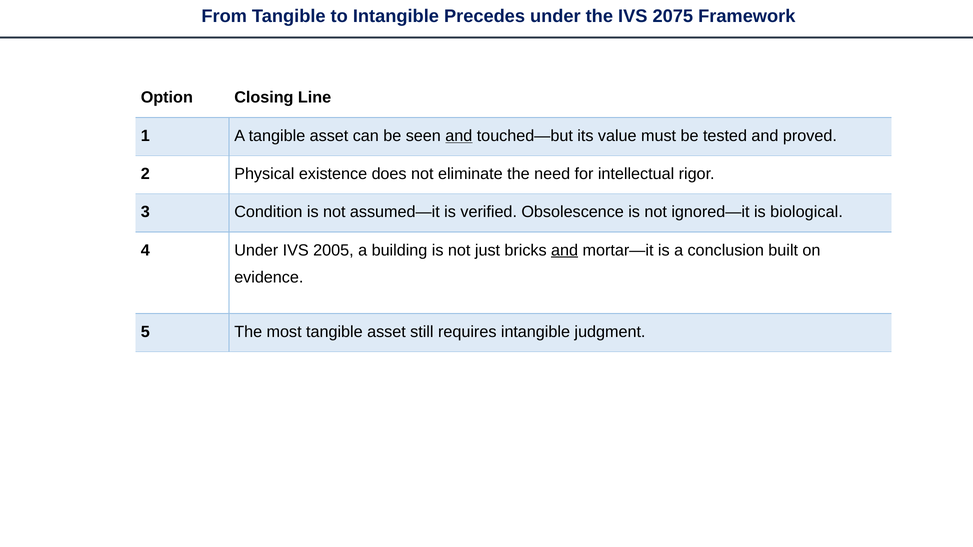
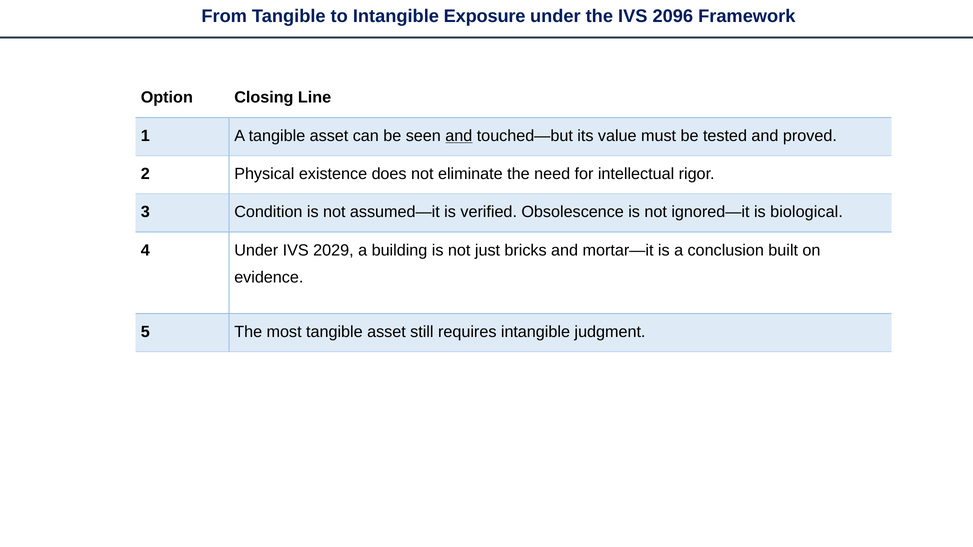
Precedes: Precedes -> Exposure
2075: 2075 -> 2096
2005: 2005 -> 2029
and at (565, 250) underline: present -> none
